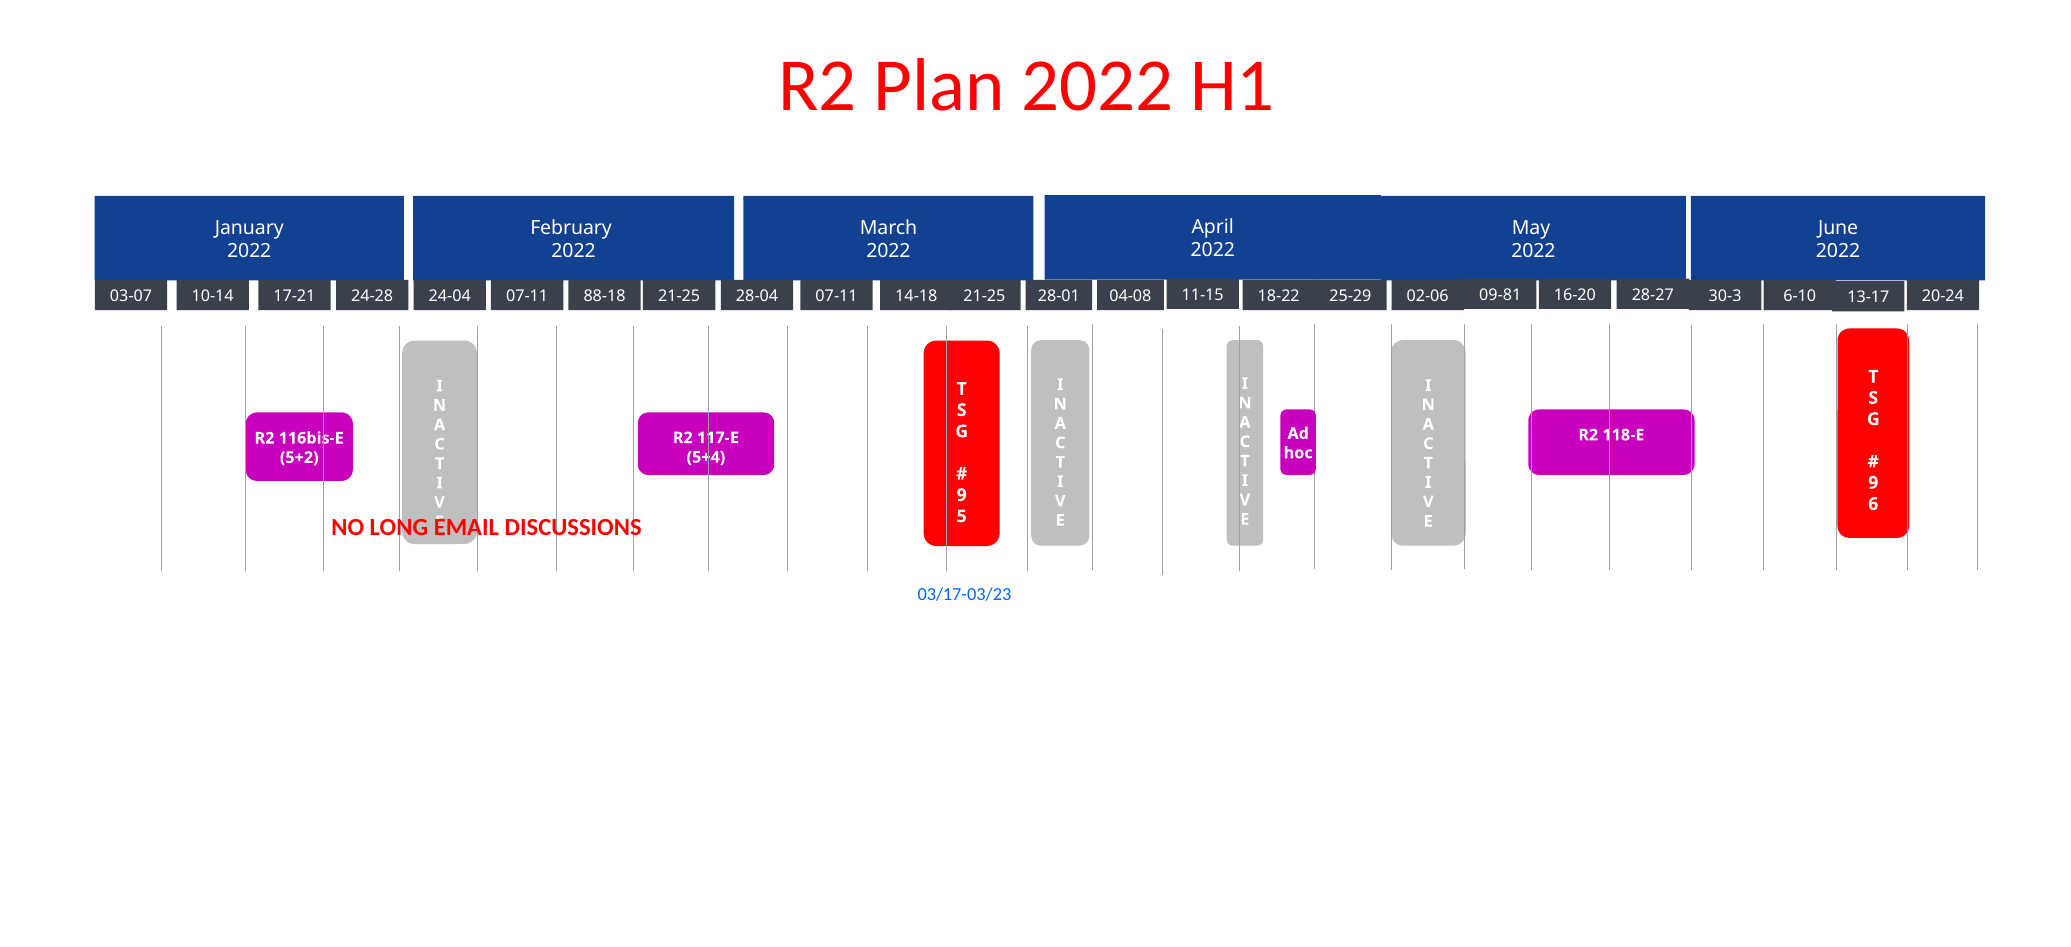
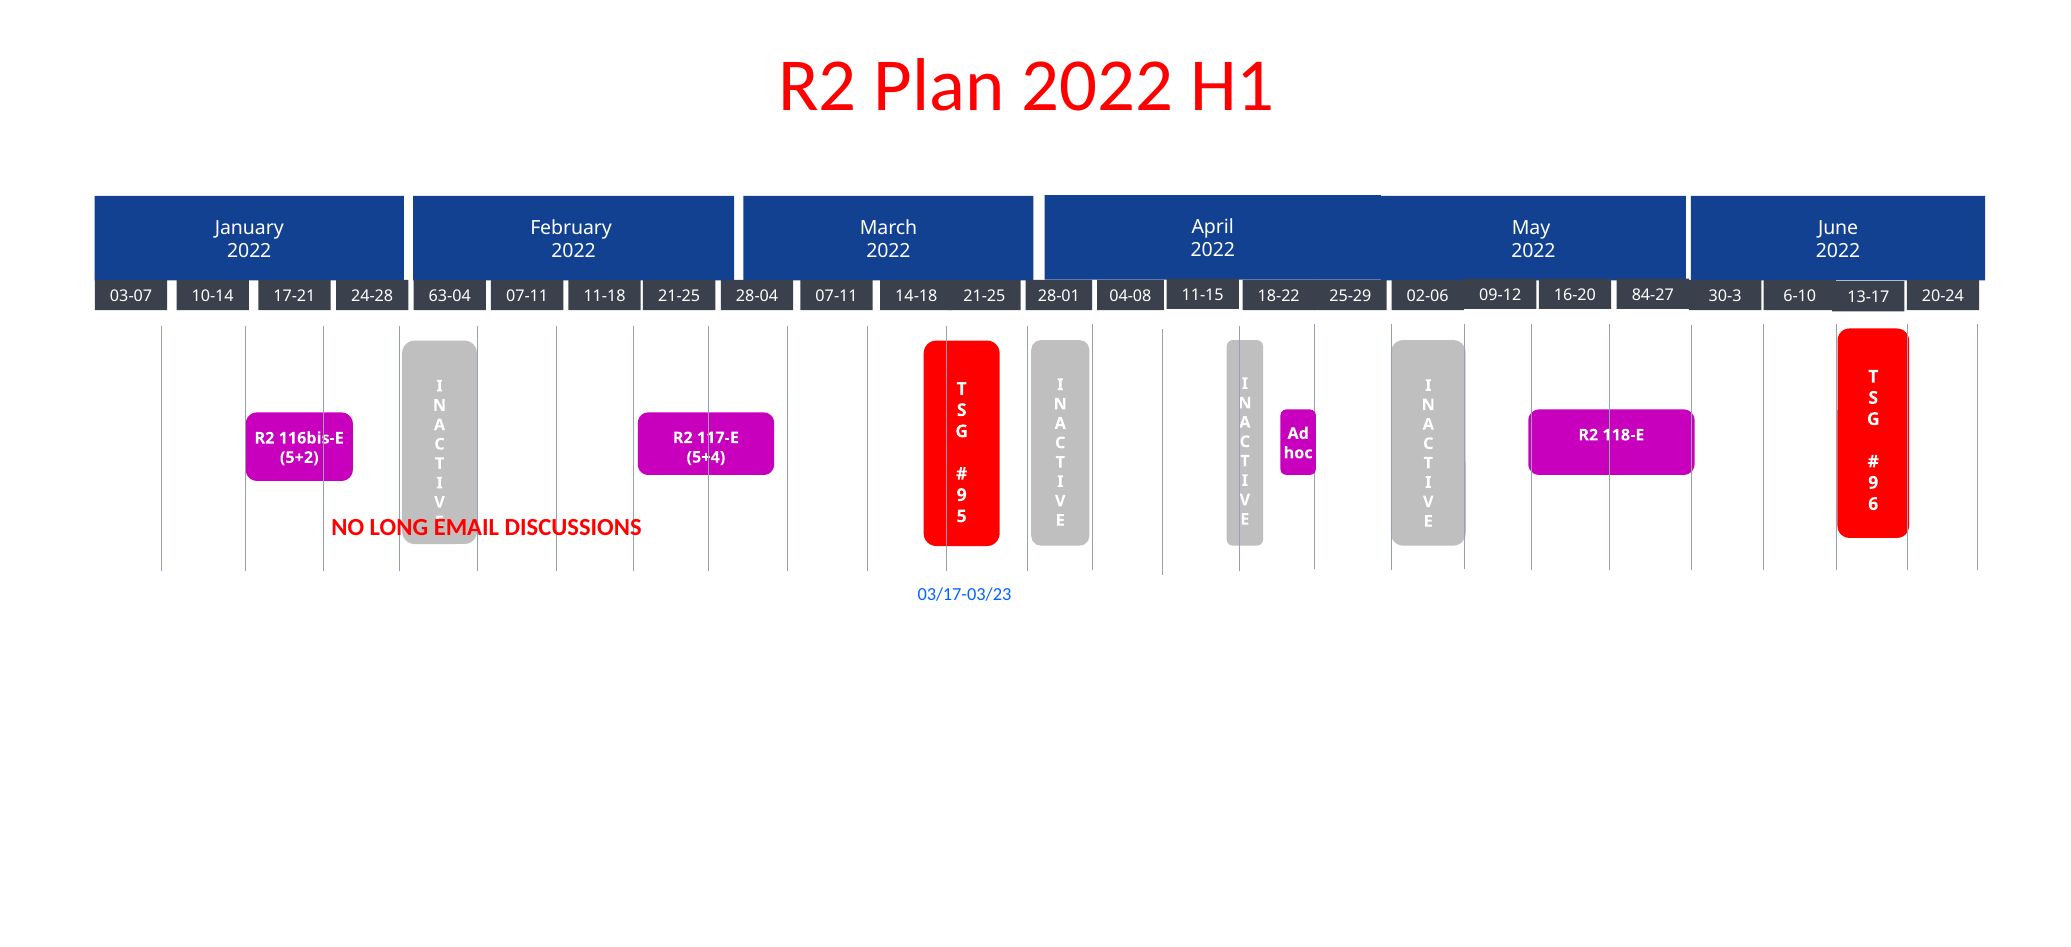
09-81: 09-81 -> 09-12
28-27: 28-27 -> 84-27
24-04: 24-04 -> 63-04
88-18: 88-18 -> 11-18
